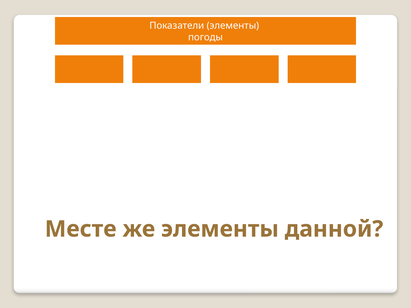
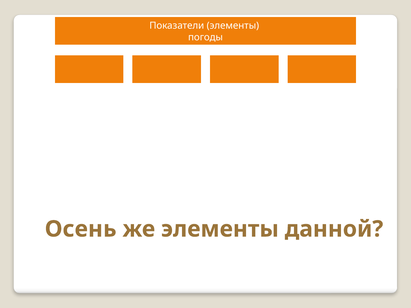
Месте: Месте -> Осень
